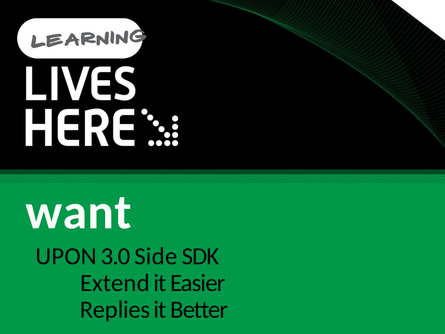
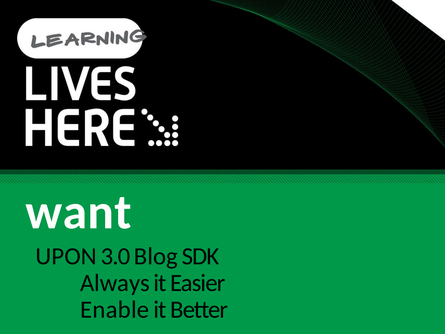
Side: Side -> Blog
Extend: Extend -> Always
Replies: Replies -> Enable
